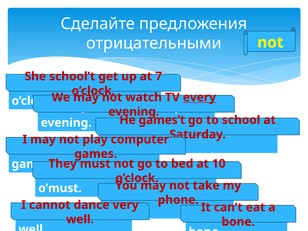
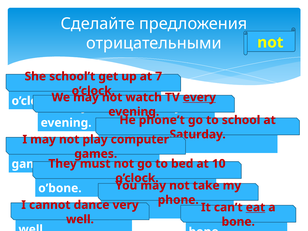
games’t: games’t -> phone’t
o’must: o’must -> o’bone
eat at (256, 207) underline: none -> present
